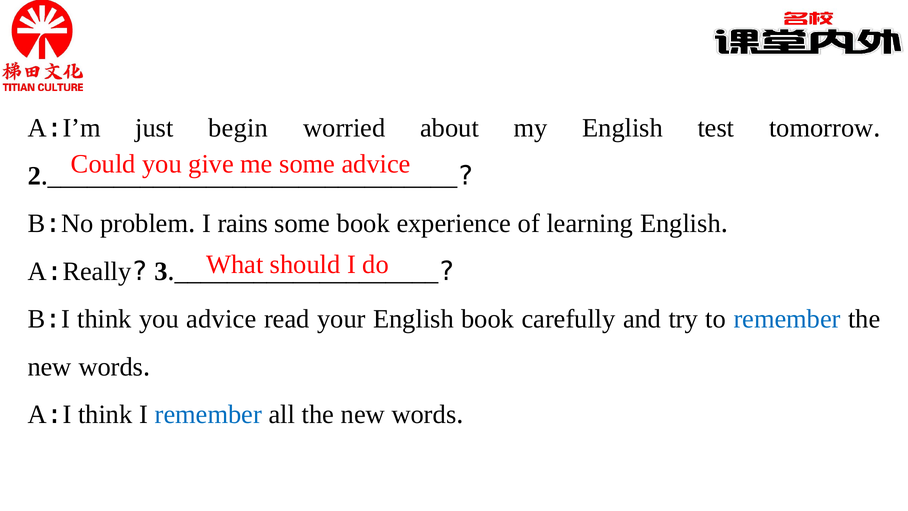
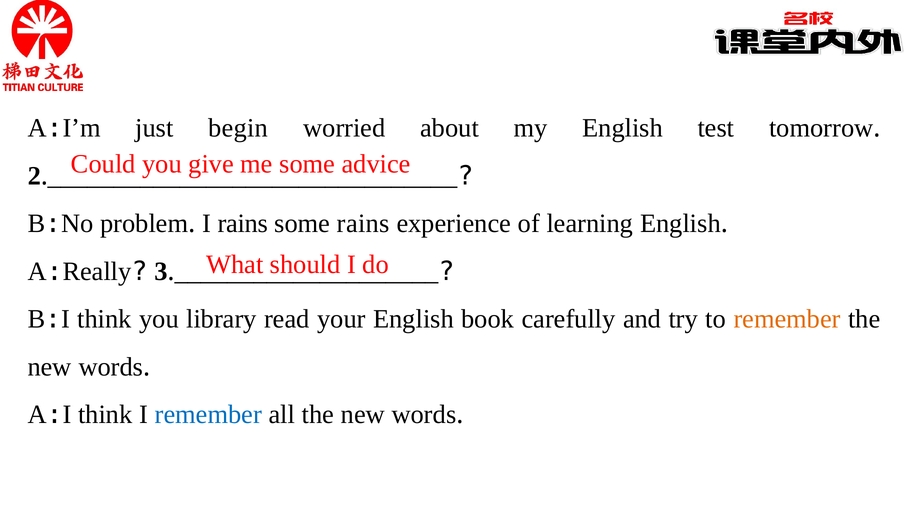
some book: book -> rains
you advice: advice -> library
remember at (787, 319) colour: blue -> orange
